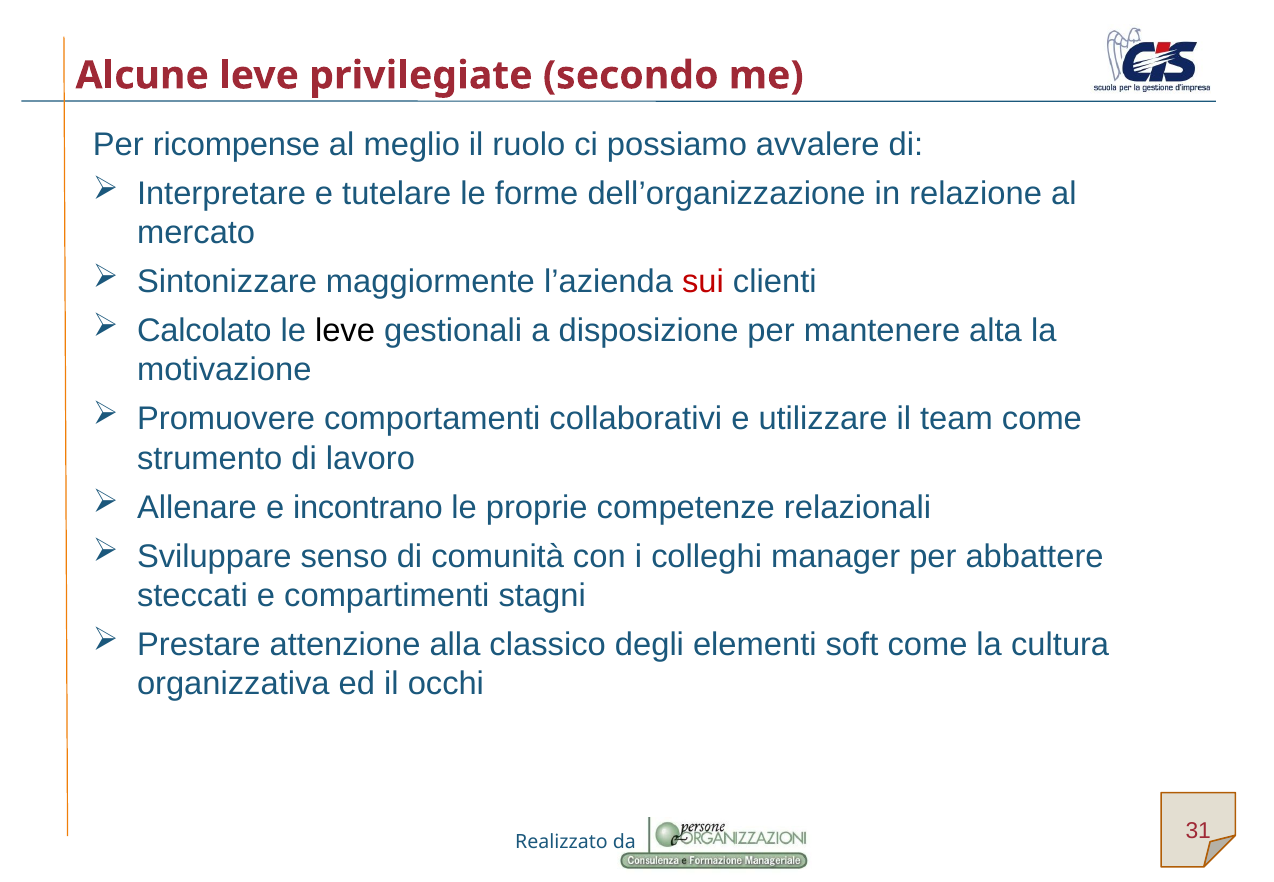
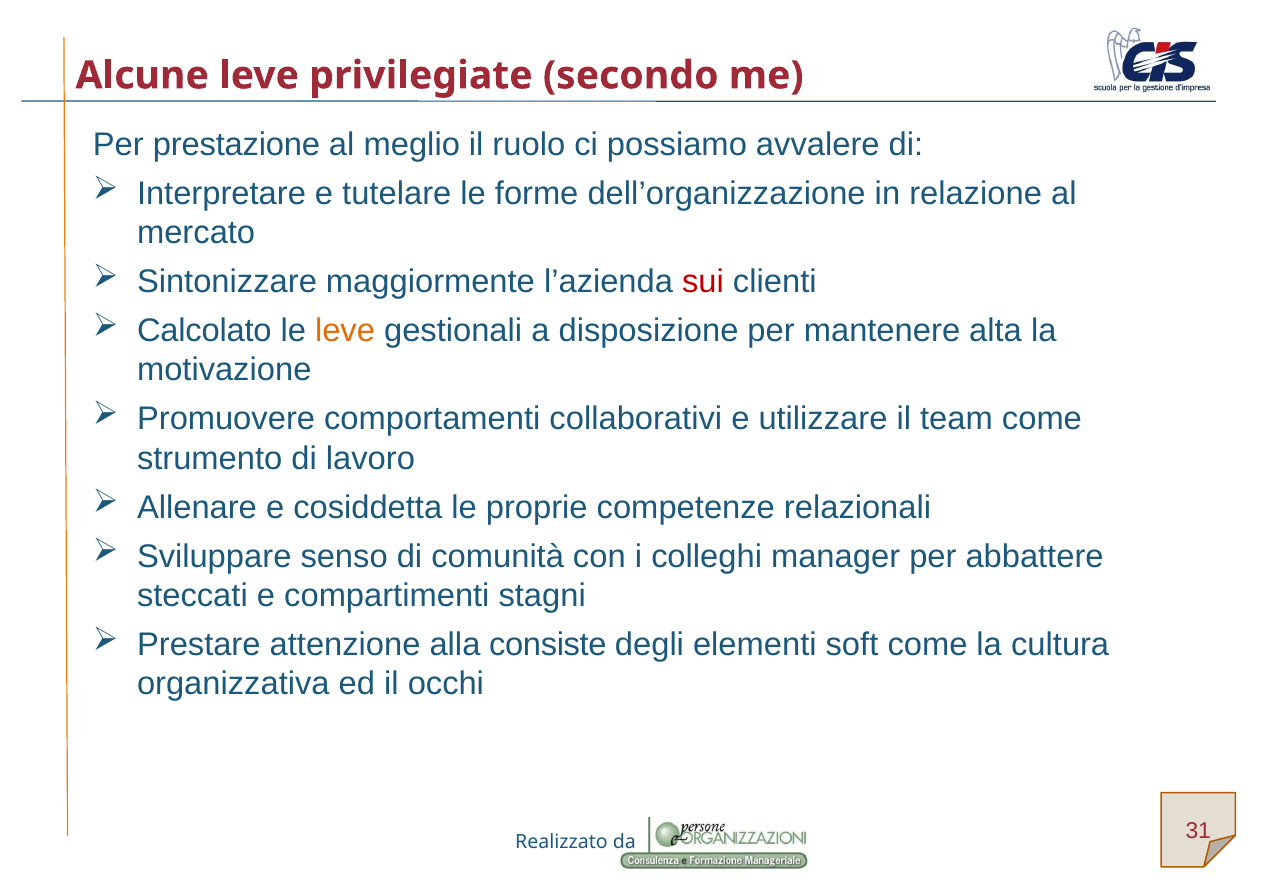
ricompense: ricompense -> prestazione
leve at (345, 331) colour: black -> orange
incontrano: incontrano -> cosiddetta
classico: classico -> consiste
